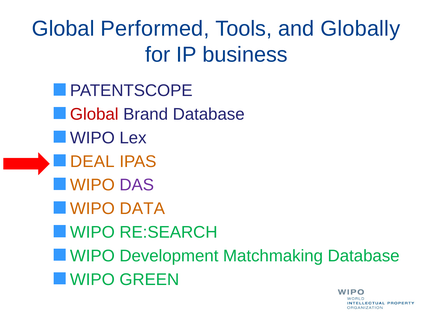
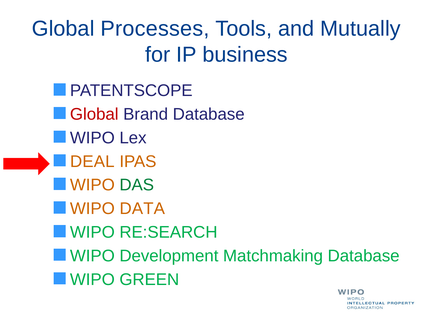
Performed: Performed -> Processes
Globally: Globally -> Mutually
DAS colour: purple -> green
